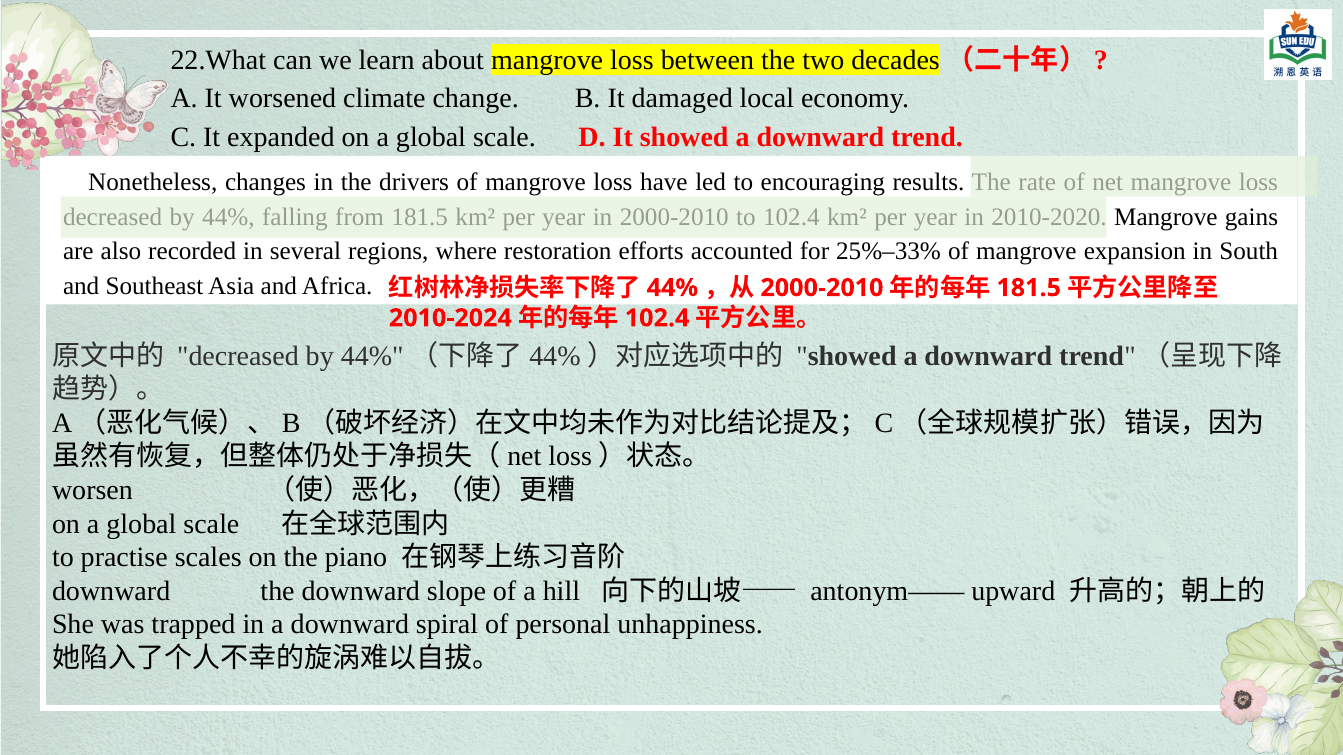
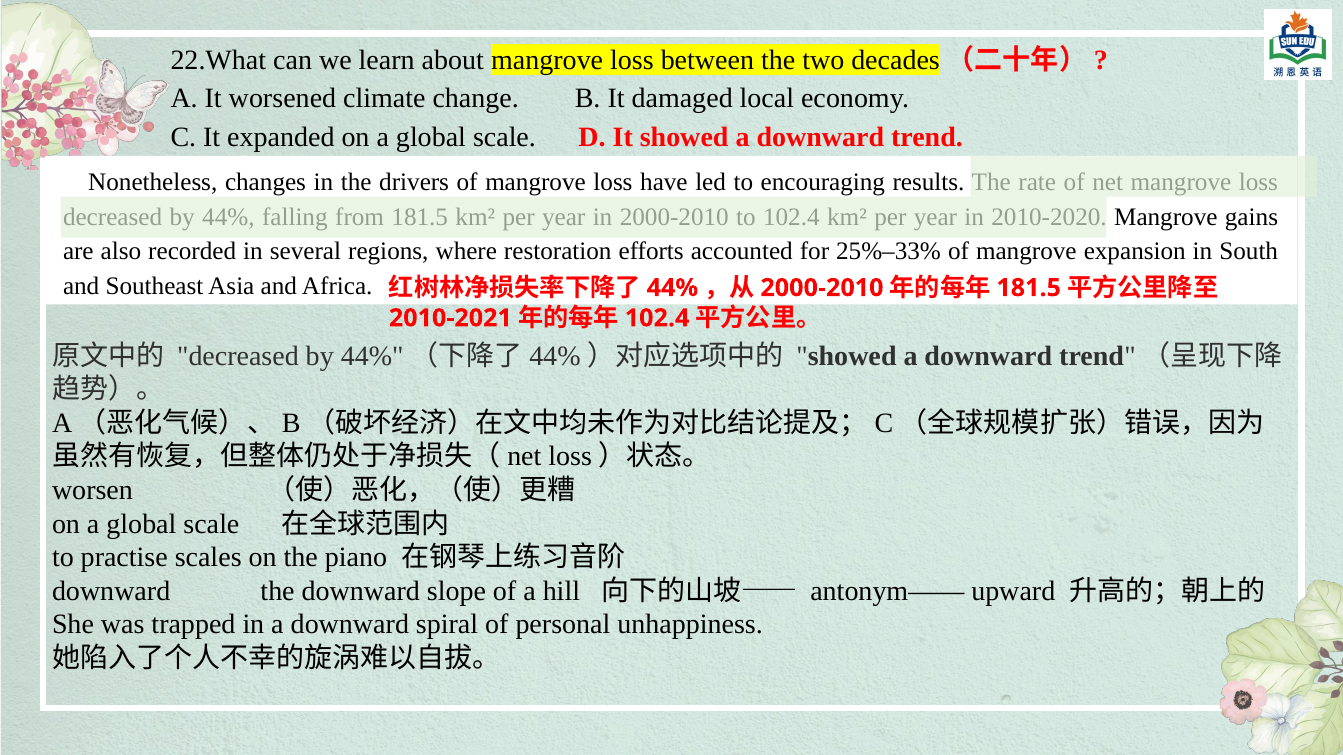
2010-2024: 2010-2024 -> 2010-2021
